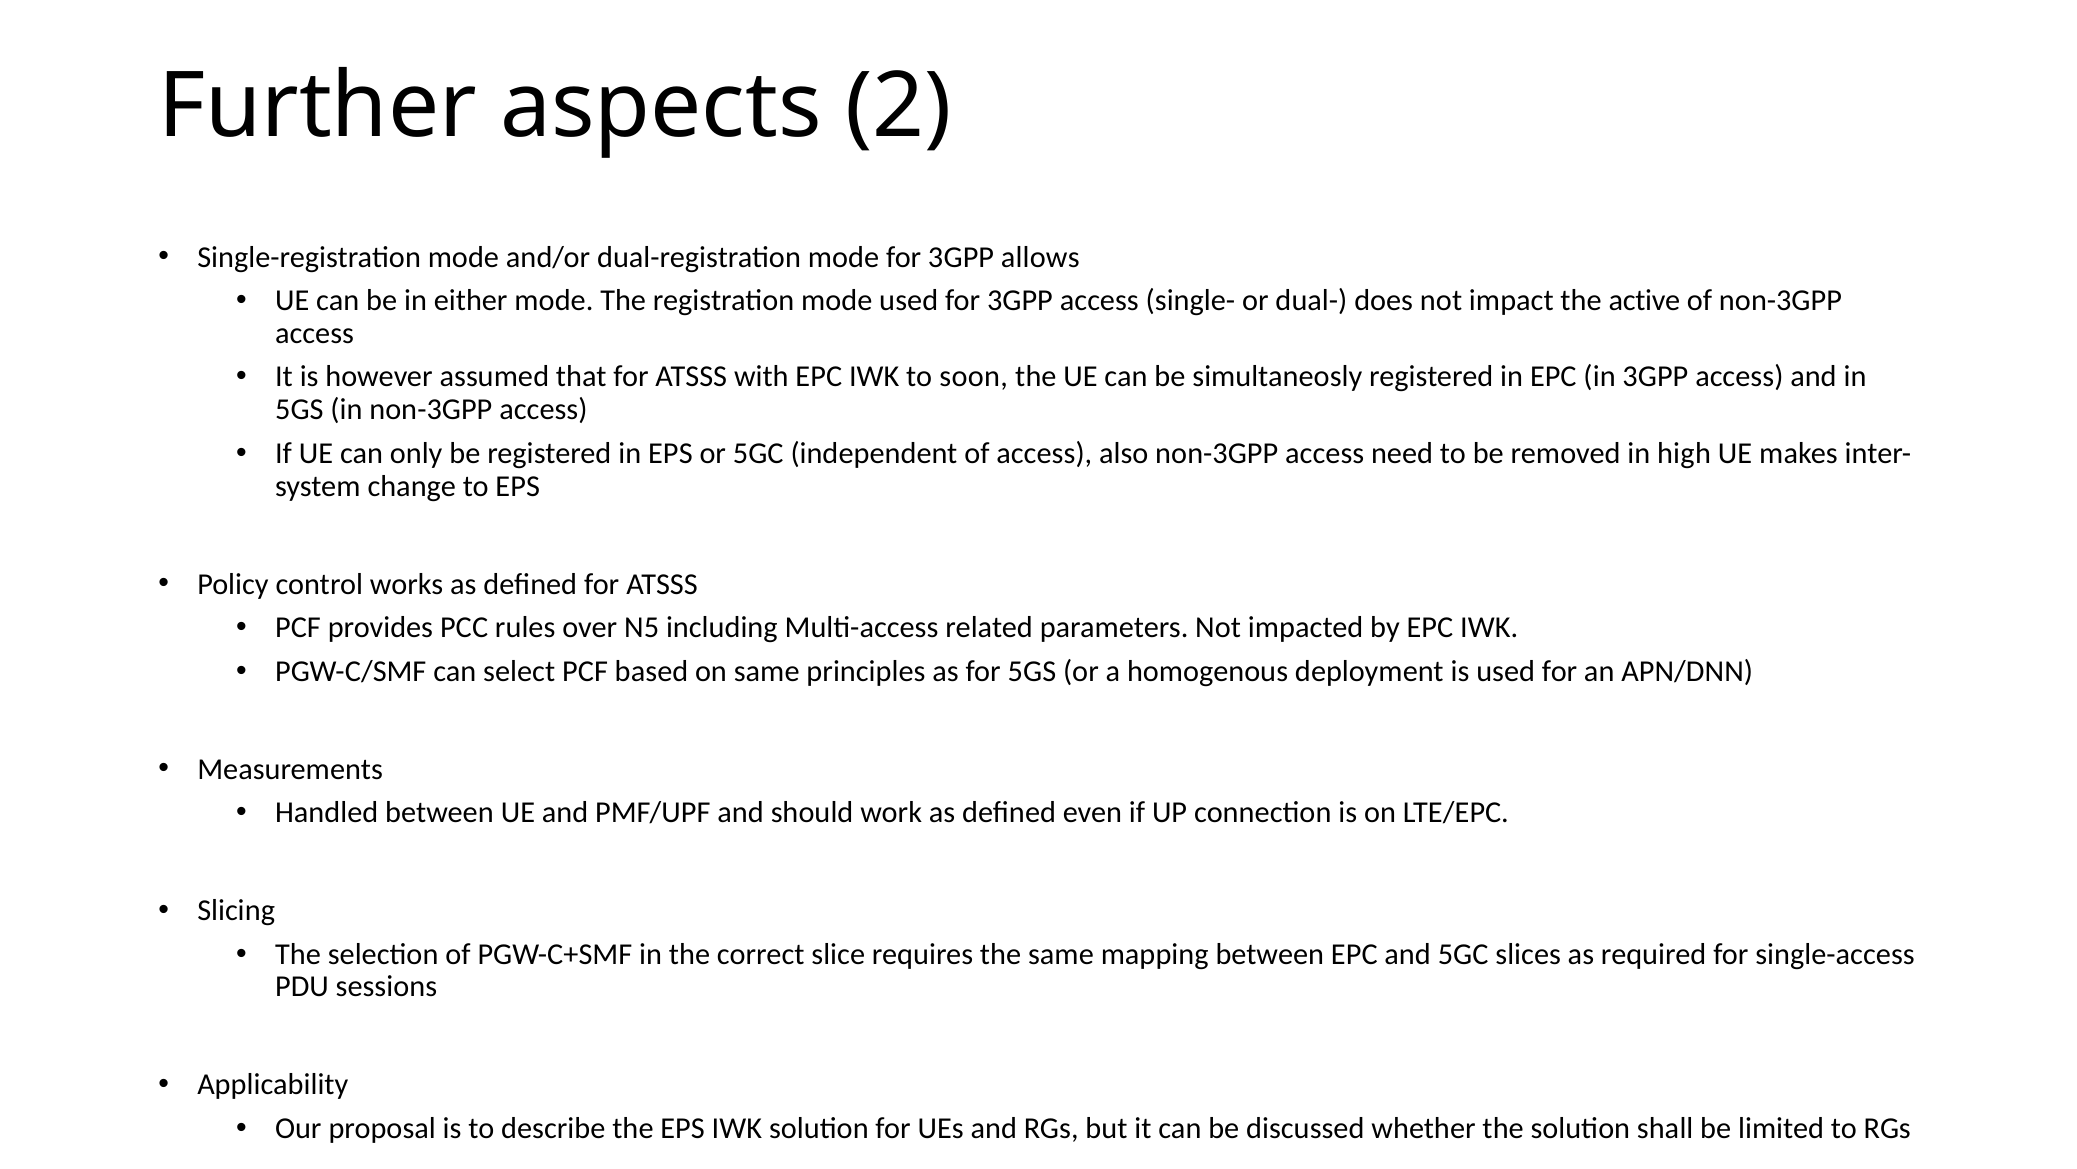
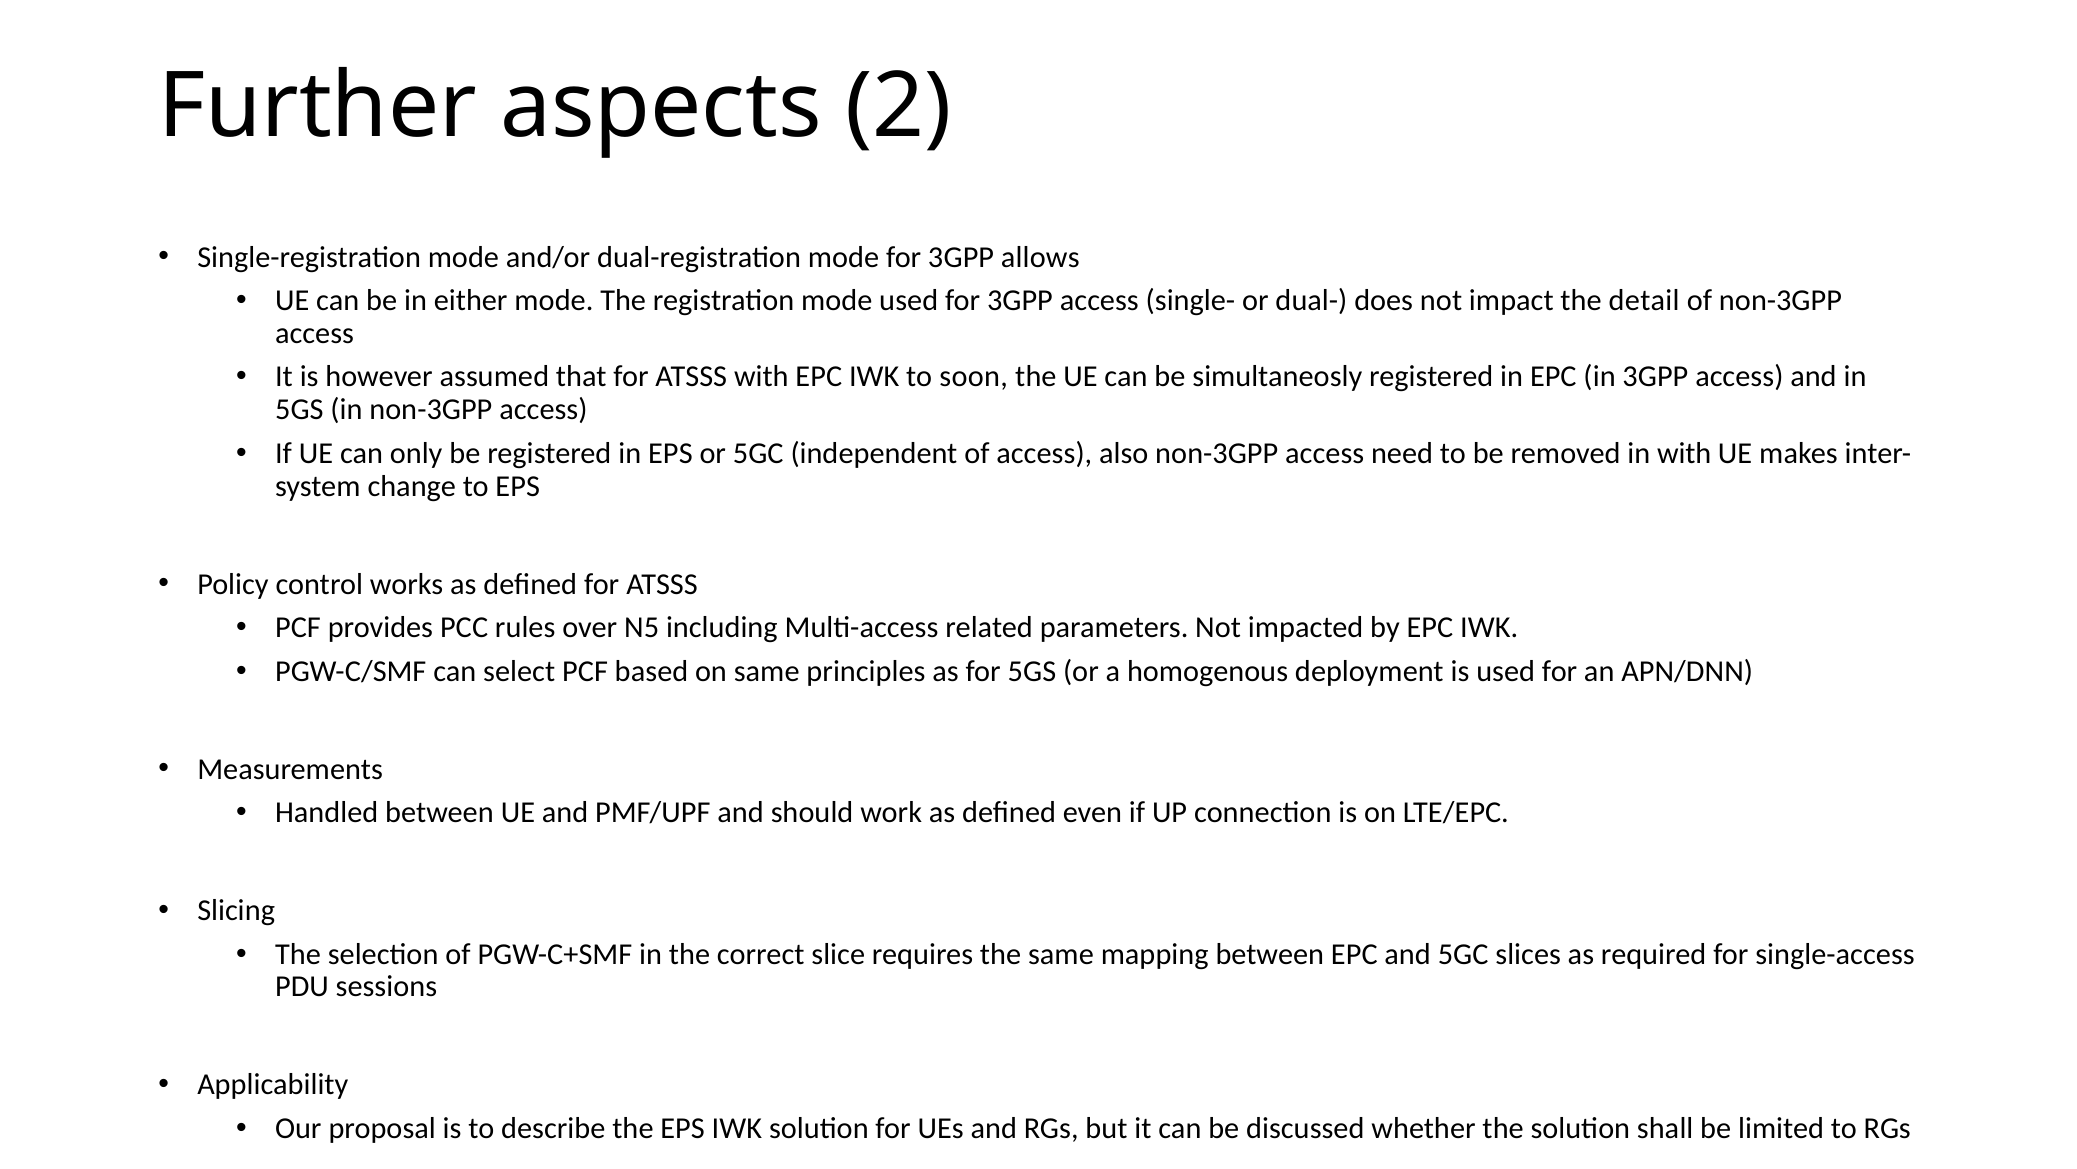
active: active -> detail
in high: high -> with
